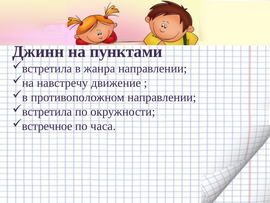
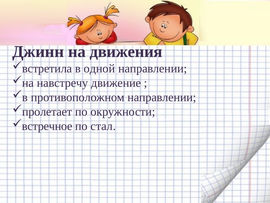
пунктами: пунктами -> движения
жанра: жанра -> одной
встретила at (47, 111): встретила -> пролетает
часа: часа -> стал
